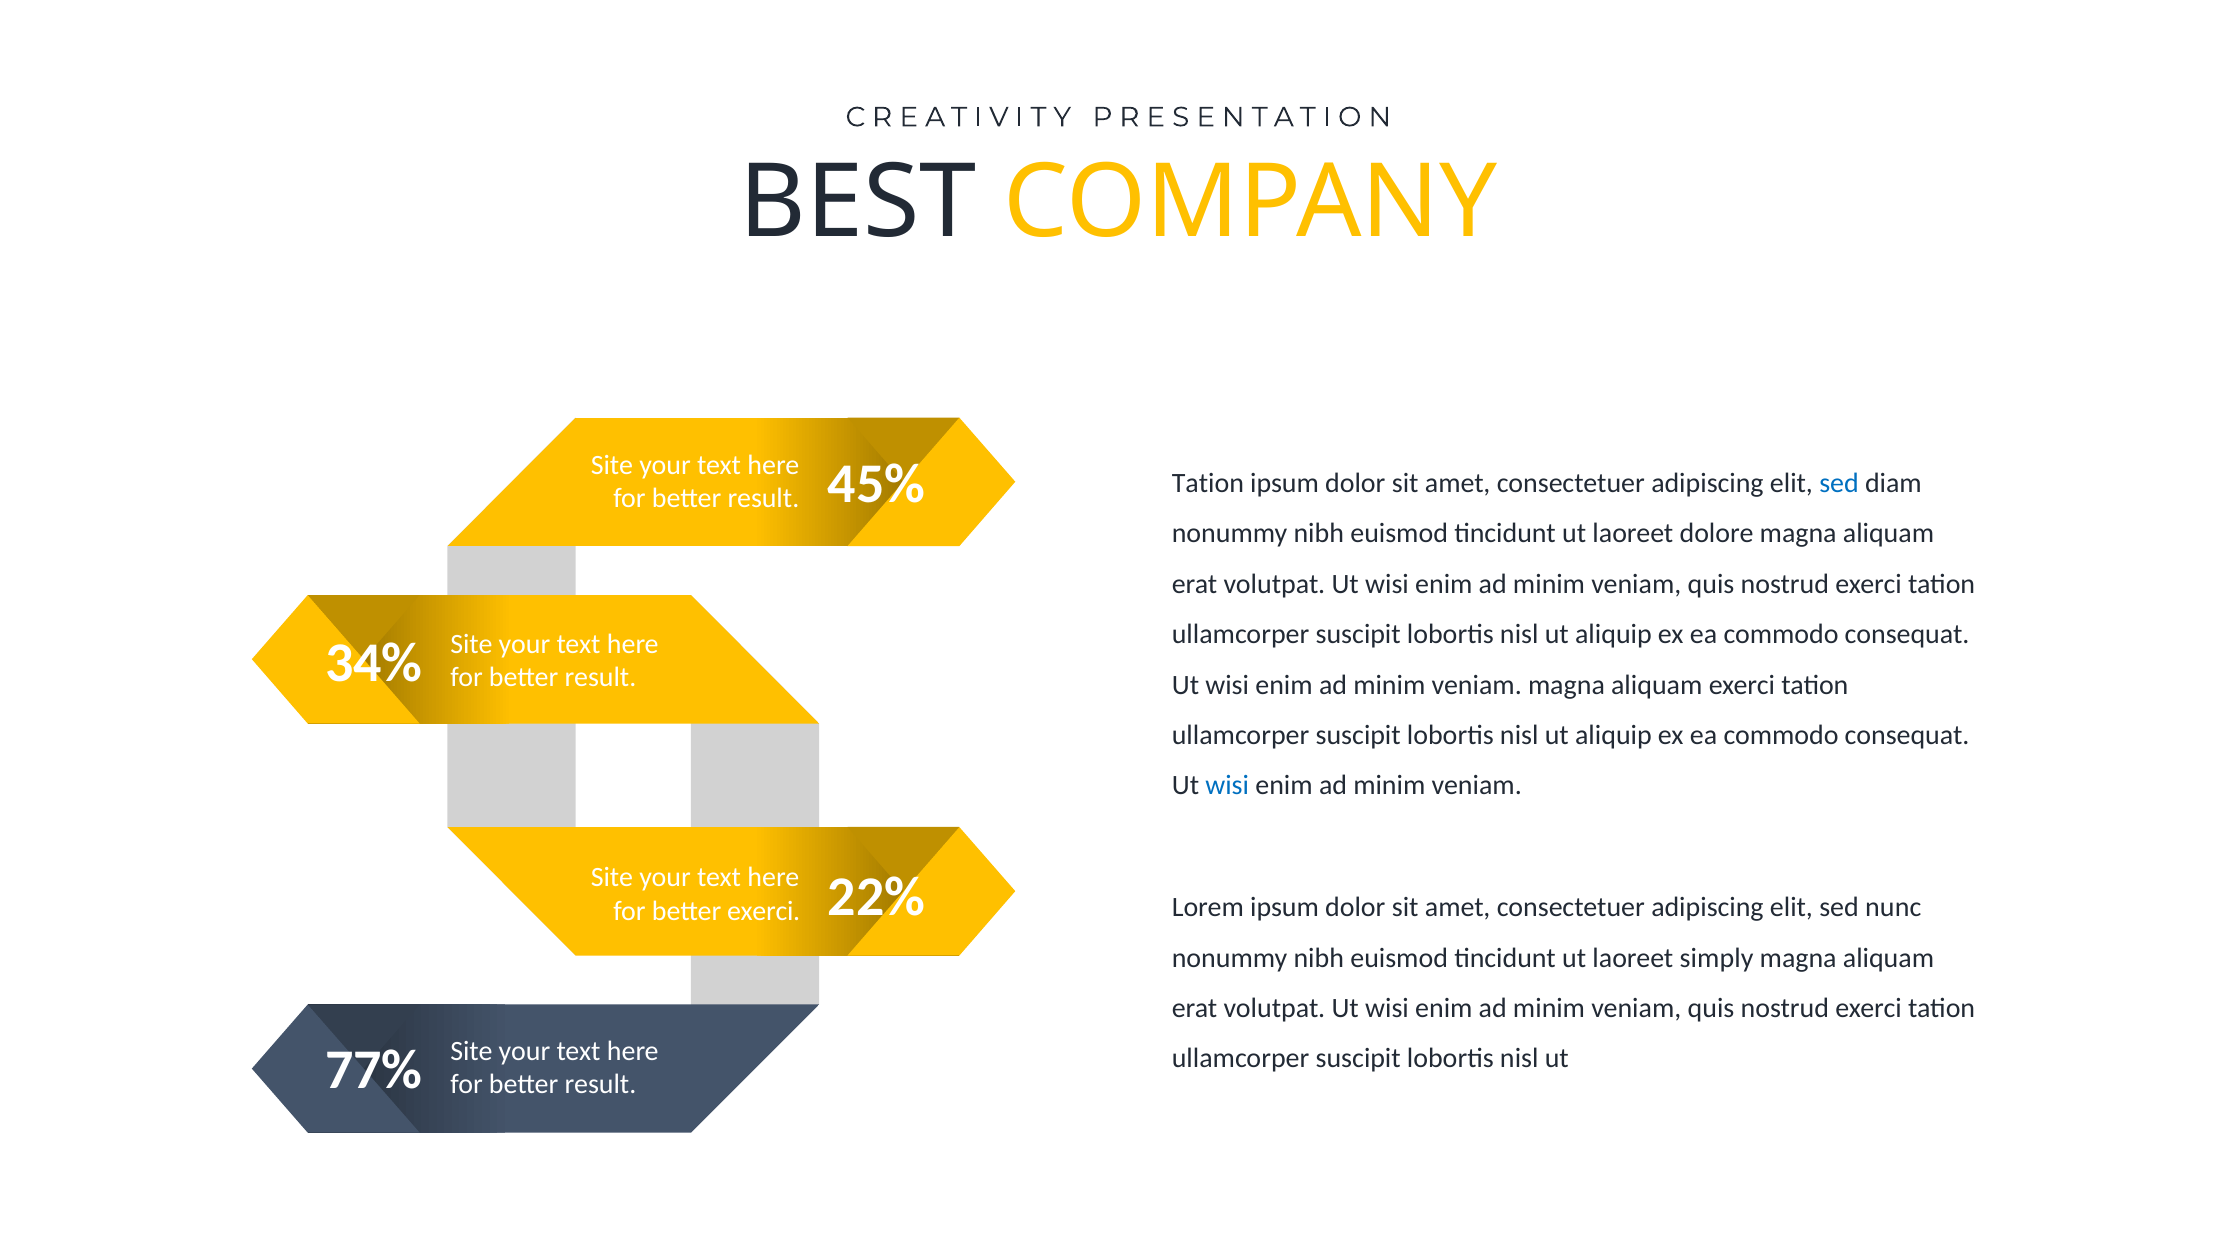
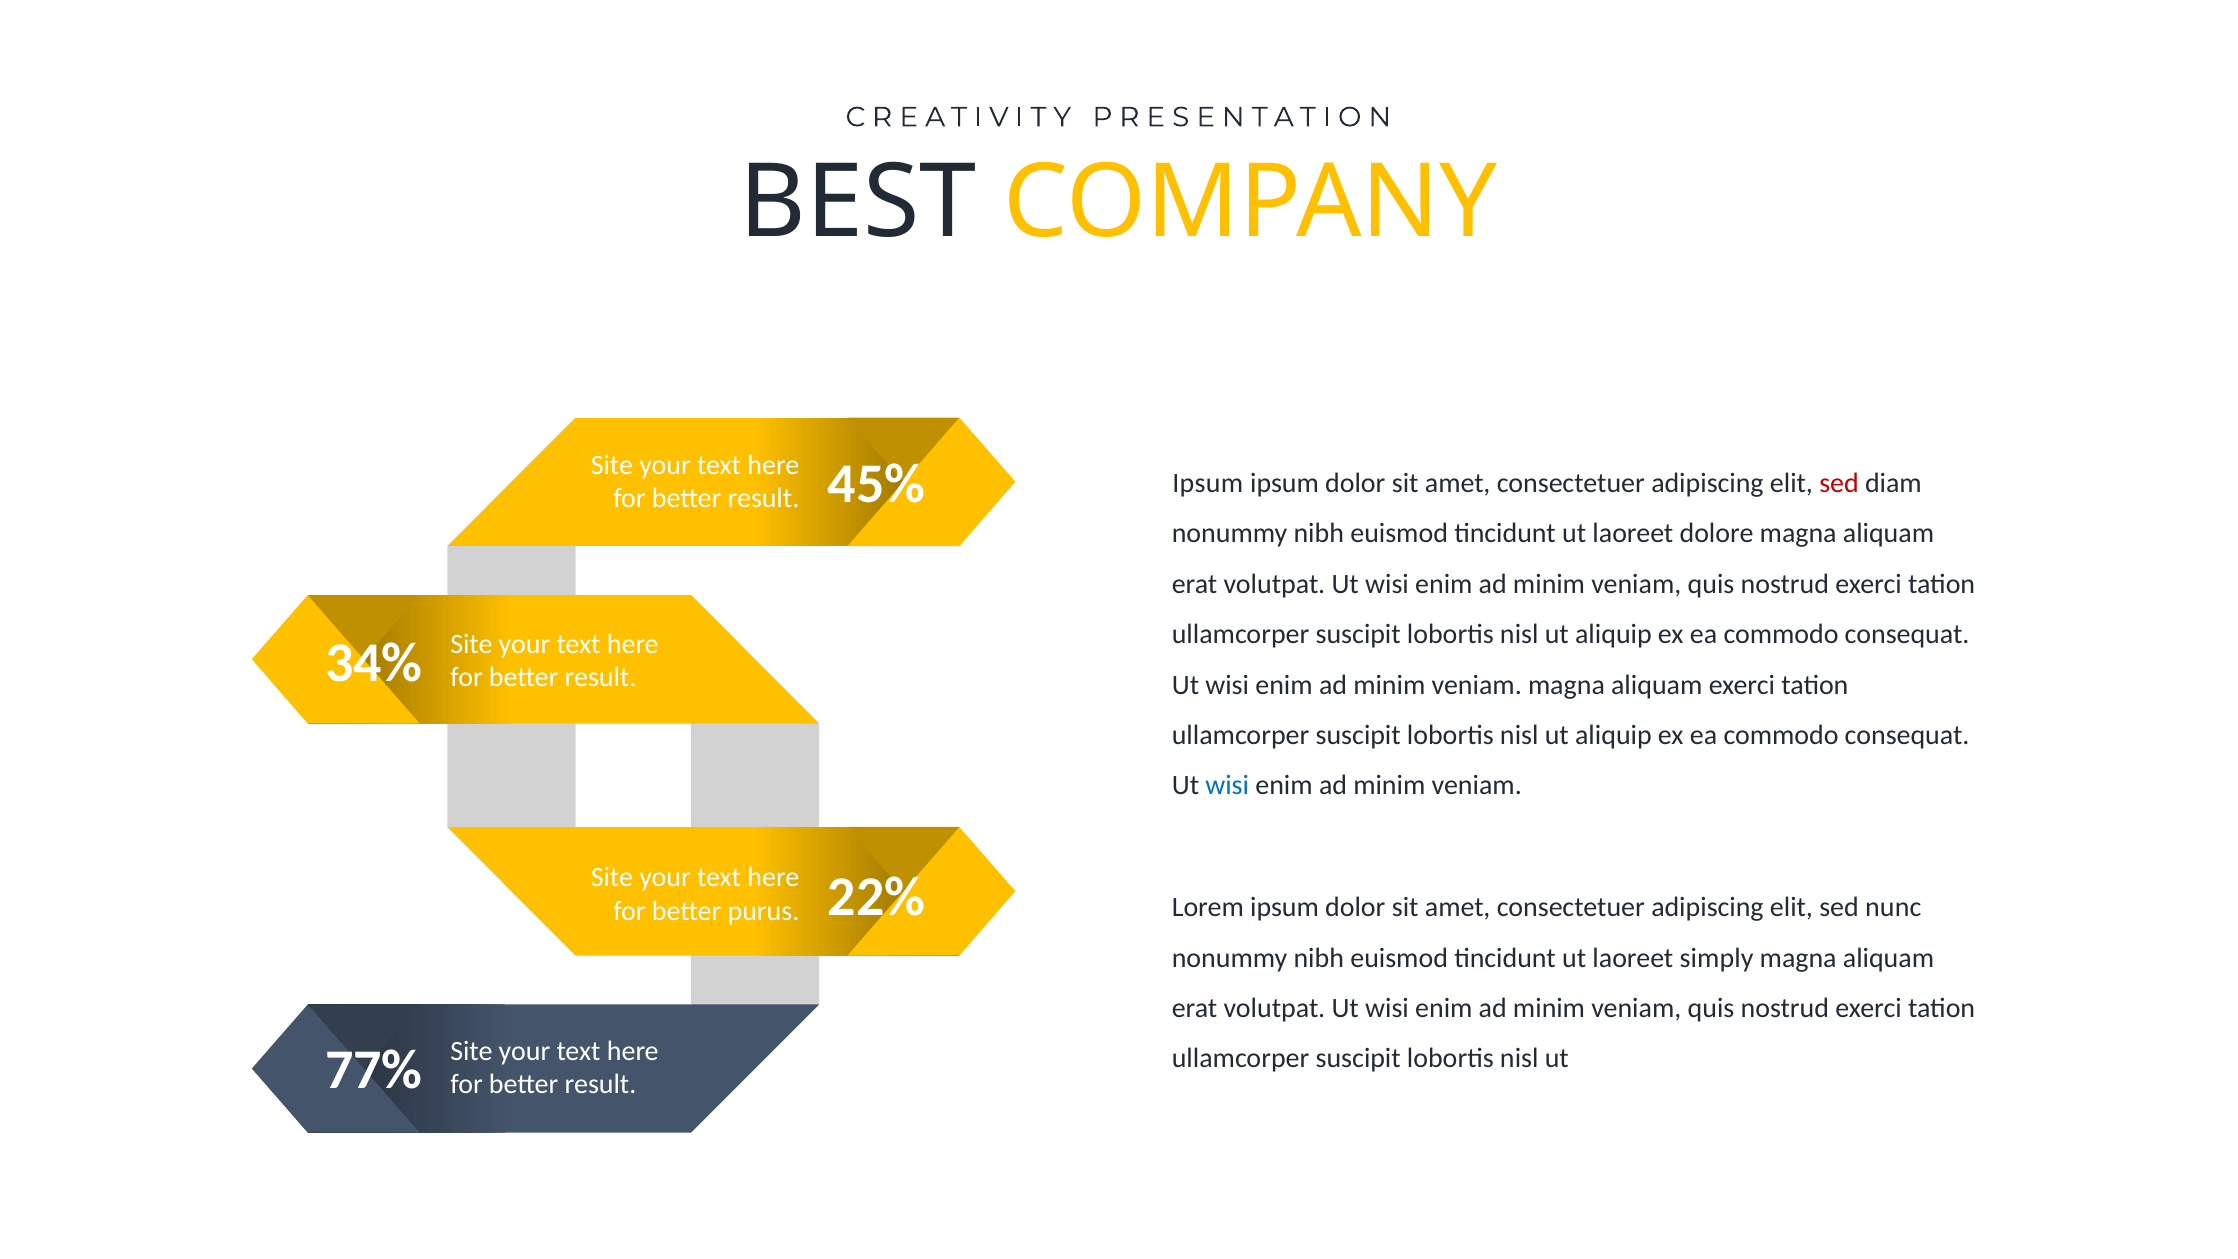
Tation at (1208, 483): Tation -> Ipsum
sed at (1839, 483) colour: blue -> red
better exerci: exerci -> purus
